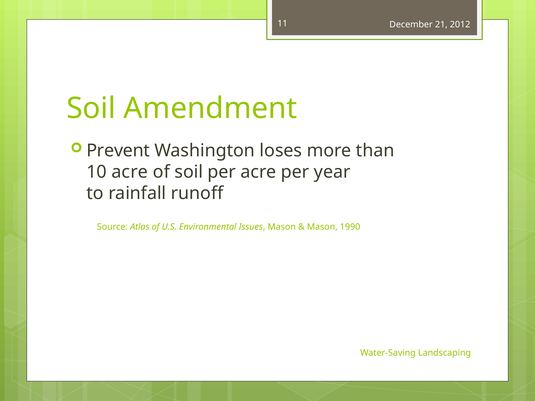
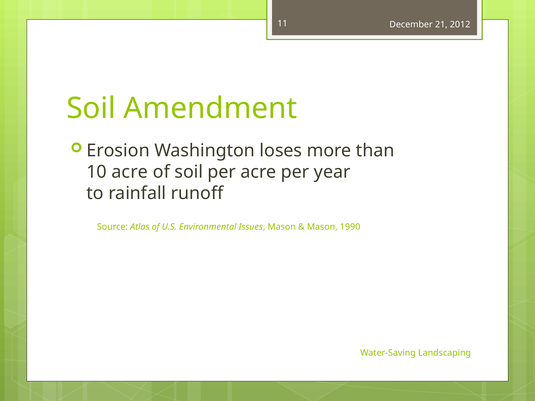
Prevent: Prevent -> Erosion
